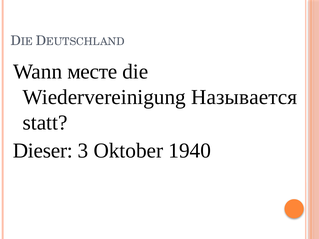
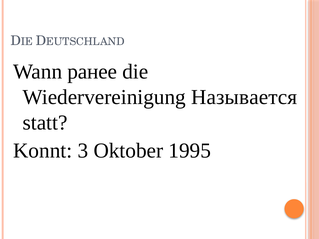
месте: месте -> ранее
Dieser: Dieser -> Konnt
1940: 1940 -> 1995
